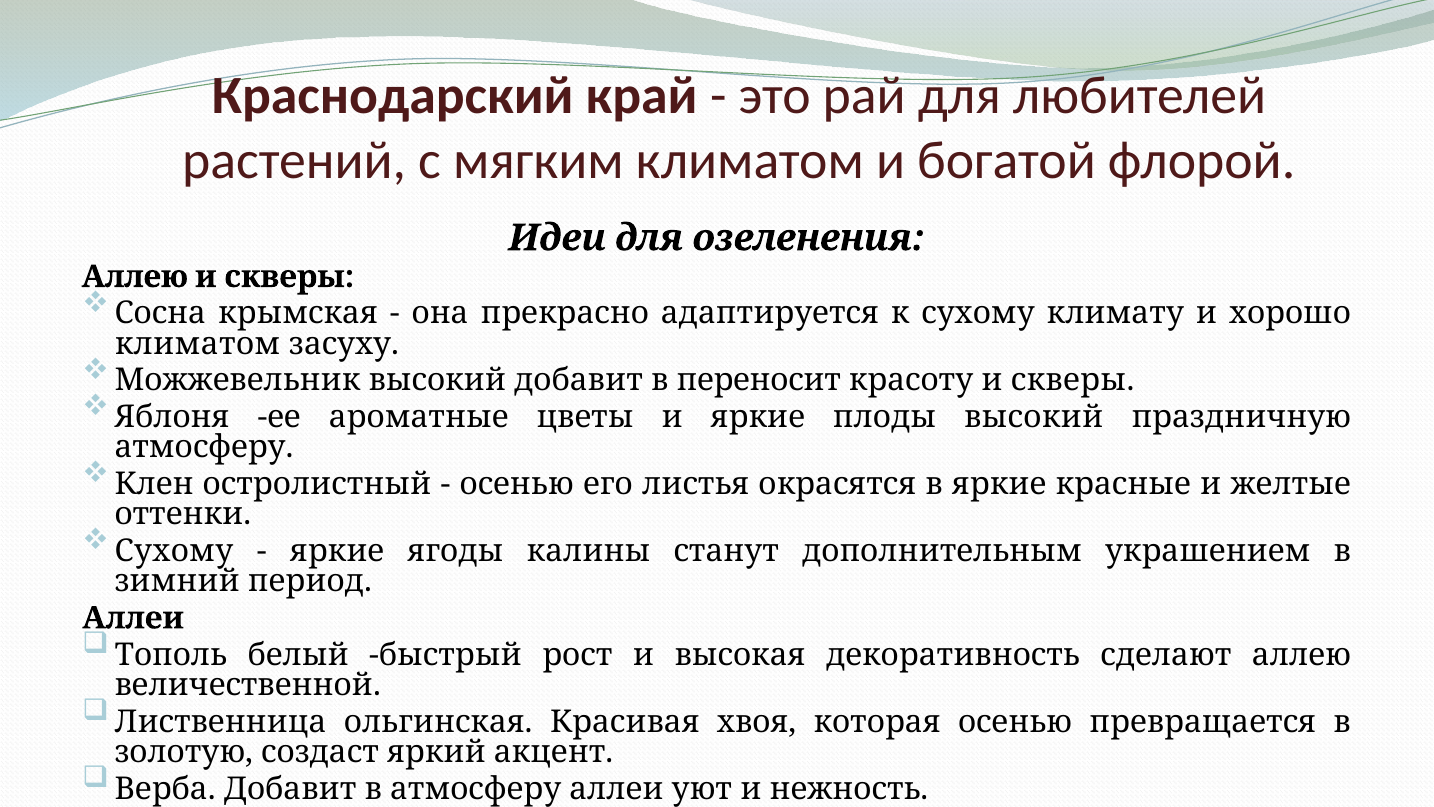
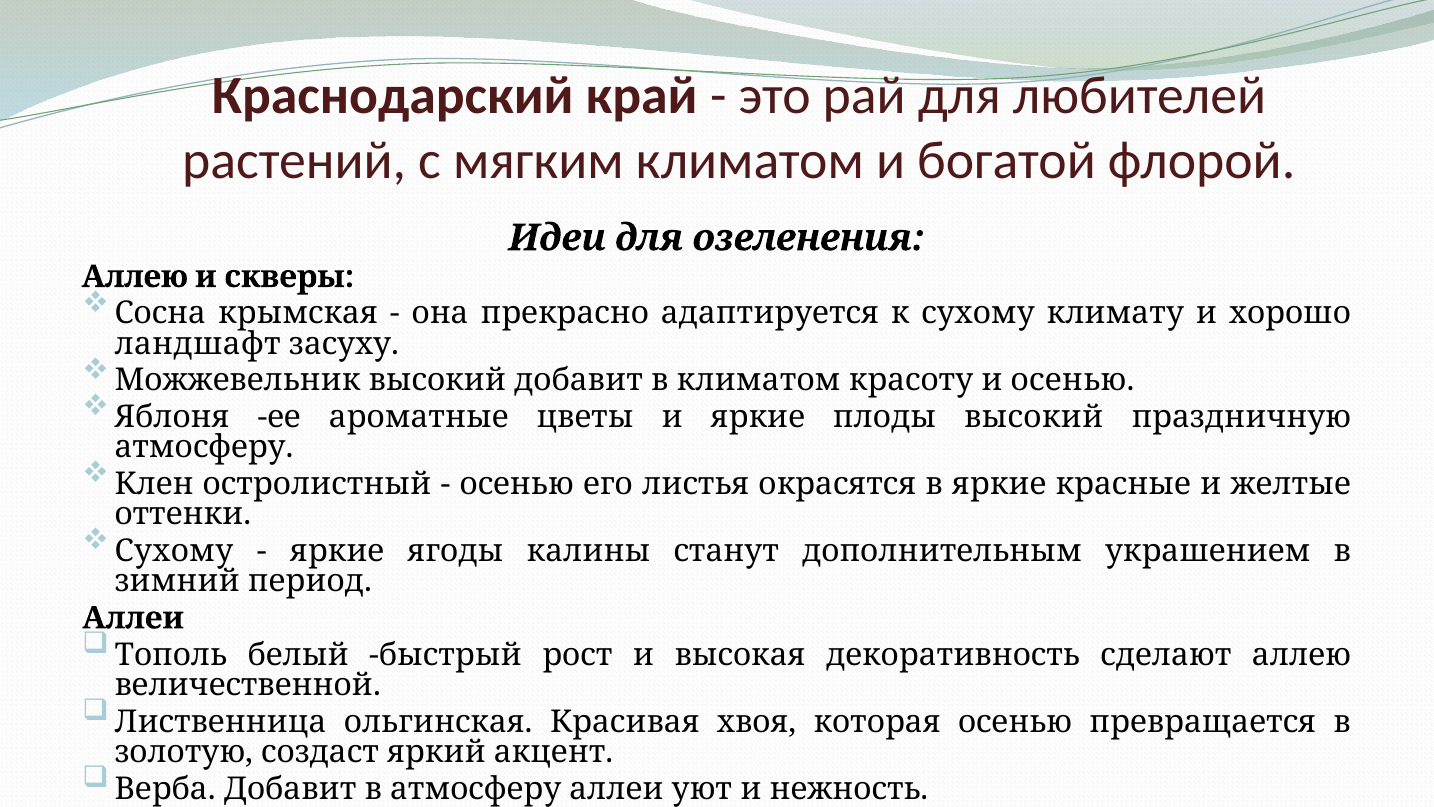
климатом at (198, 343): климатом -> ландшафт
в переносит: переносит -> климатом
красоту и скверы: скверы -> осенью
